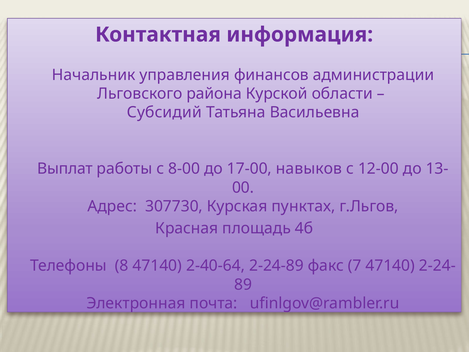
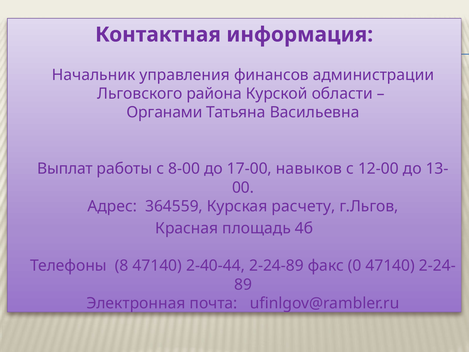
Субсидий: Субсидий -> Органами
307730: 307730 -> 364559
пунктах: пунктах -> расчету
2-40-64: 2-40-64 -> 2-40-44
7: 7 -> 0
